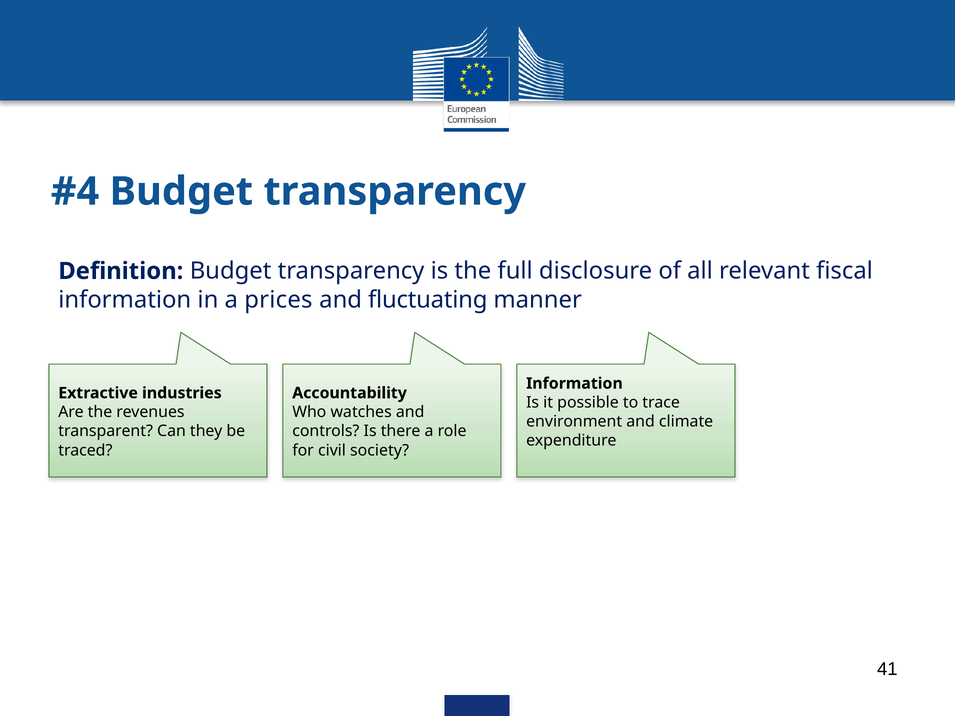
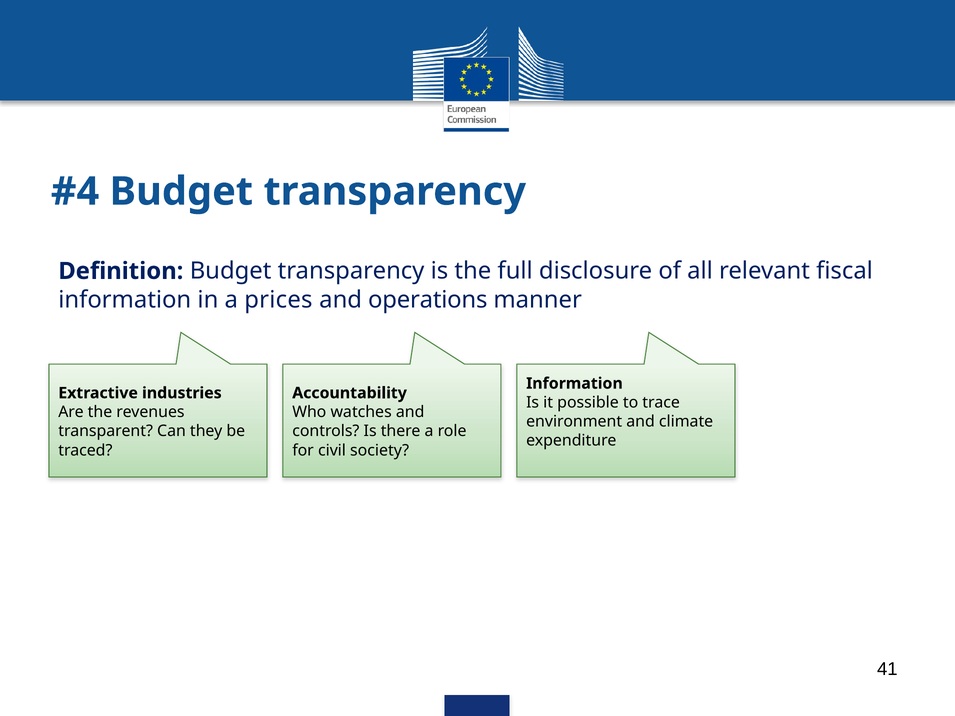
fluctuating: fluctuating -> operations
